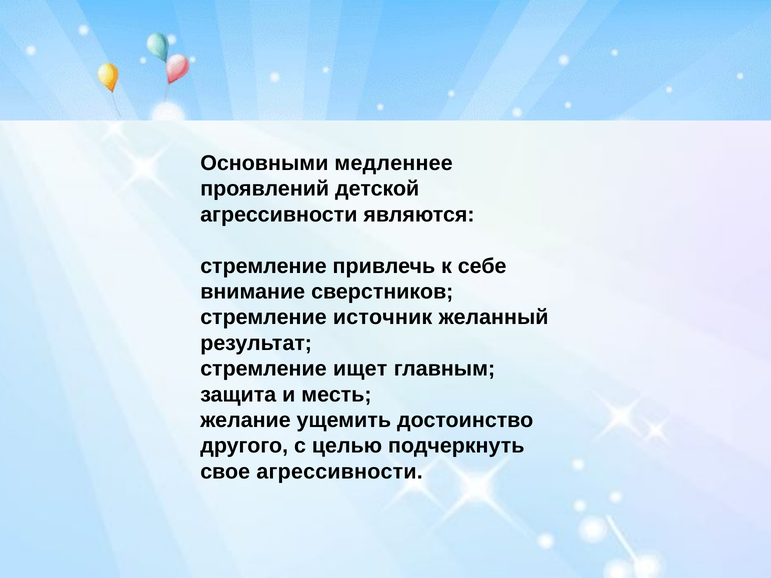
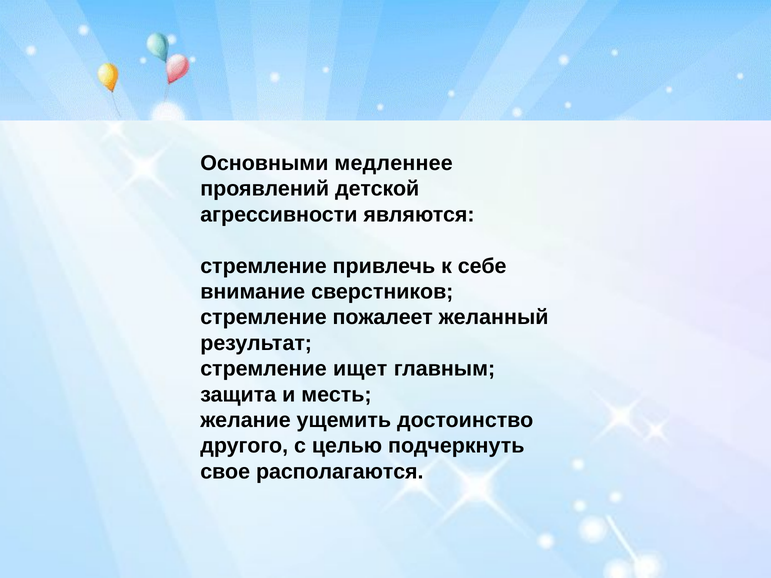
источник: источник -> пожалеет
свое агрессивности: агрессивности -> располагаются
